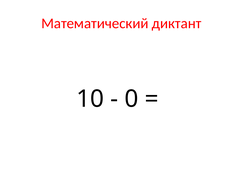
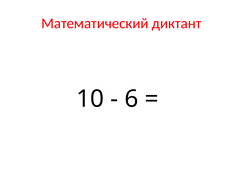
0: 0 -> 6
